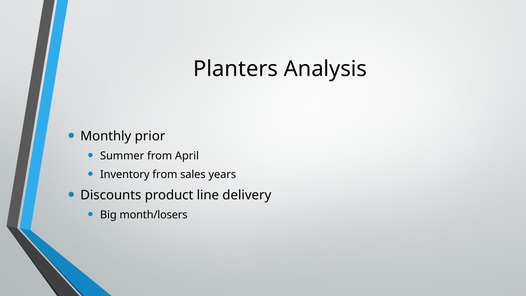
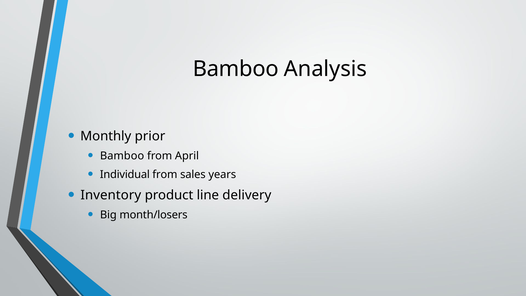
Planters at (236, 69): Planters -> Bamboo
Summer at (122, 156): Summer -> Bamboo
Inventory: Inventory -> Individual
Discounts: Discounts -> Inventory
